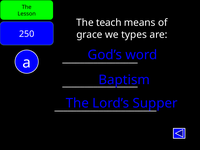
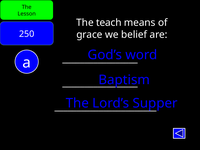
types: types -> belief
